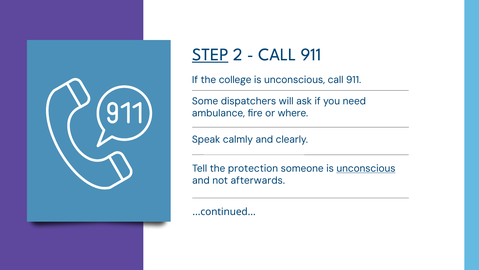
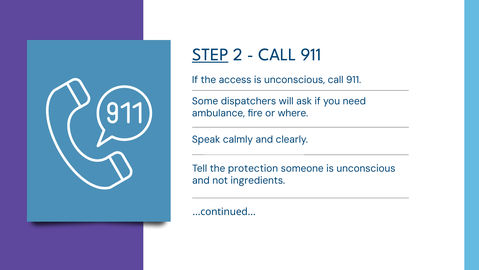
college: college -> access
unconscious at (366, 168) underline: present -> none
afterwards: afterwards -> ingredients
